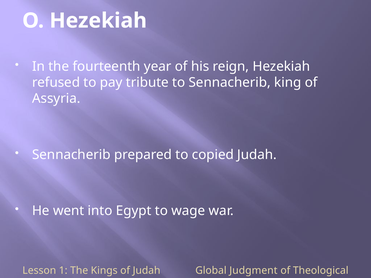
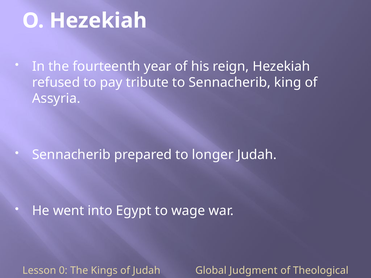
copied: copied -> longer
1: 1 -> 0
